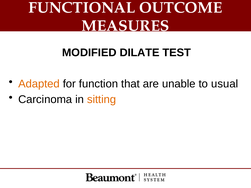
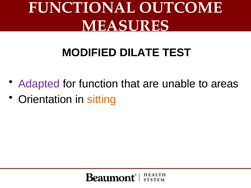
Adapted colour: orange -> purple
usual: usual -> areas
Carcinoma: Carcinoma -> Orientation
